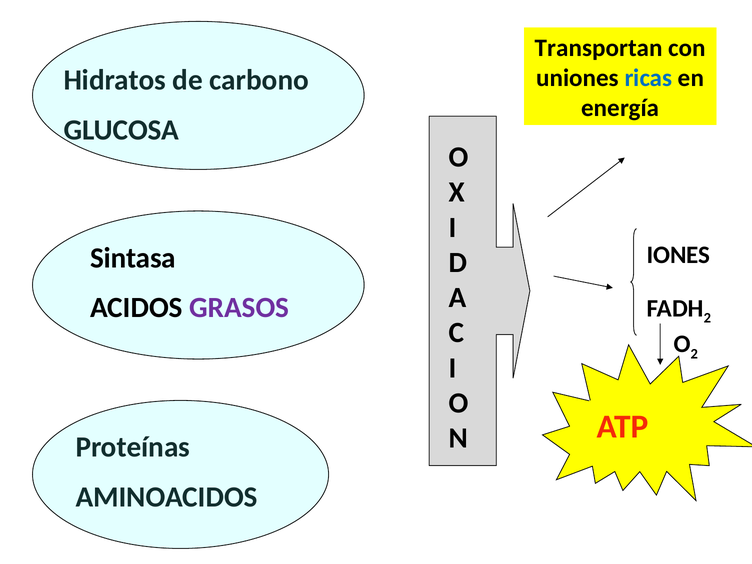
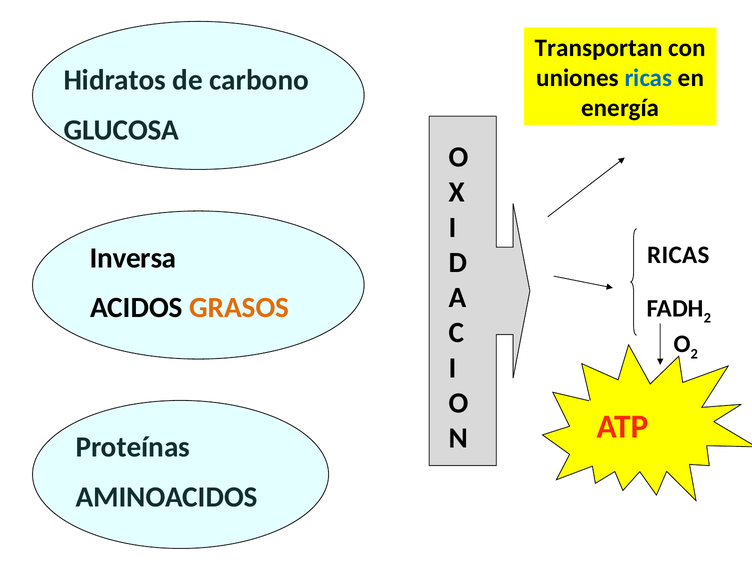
IONES at (679, 255): IONES -> RICAS
Sintasa: Sintasa -> Inversa
GRASOS colour: purple -> orange
